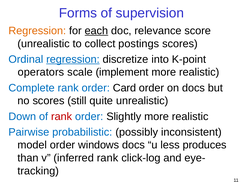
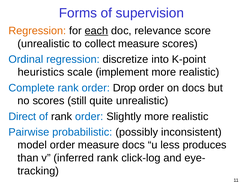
collect postings: postings -> measure
regression at (73, 59) underline: present -> none
operators: operators -> heuristics
Card: Card -> Drop
Down: Down -> Direct
rank at (62, 117) colour: red -> black
order windows: windows -> measure
